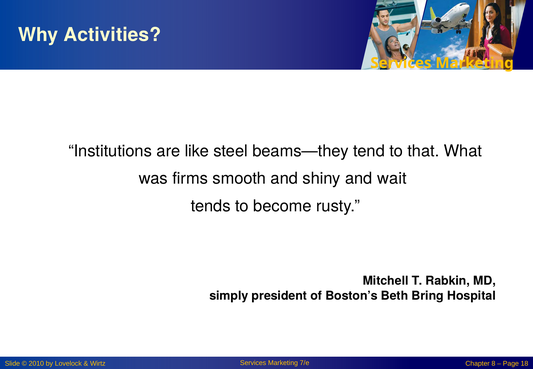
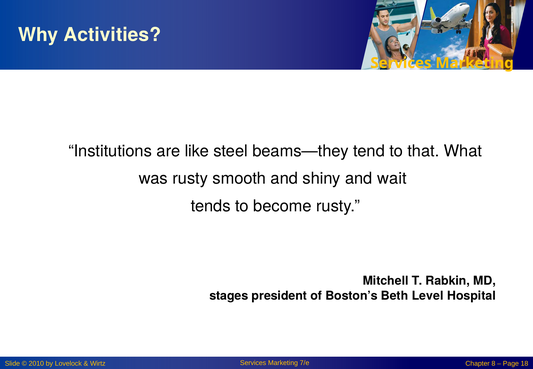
was firms: firms -> rusty
simply: simply -> stages
Bring: Bring -> Level
